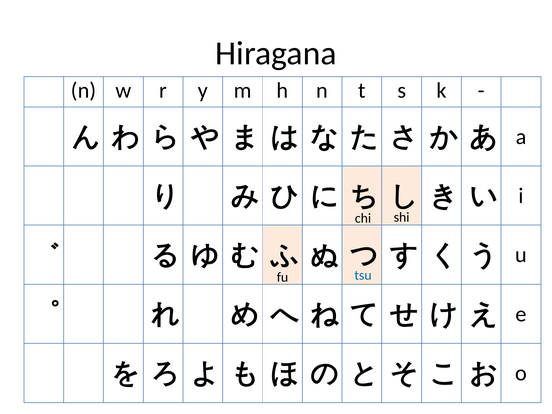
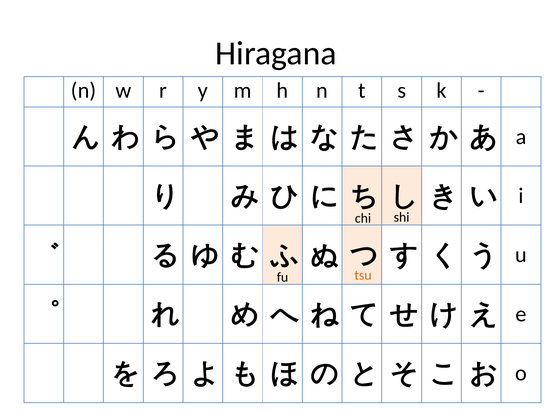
tsu colour: blue -> orange
